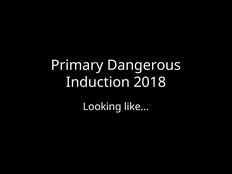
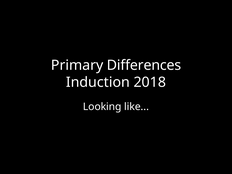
Dangerous: Dangerous -> Differences
